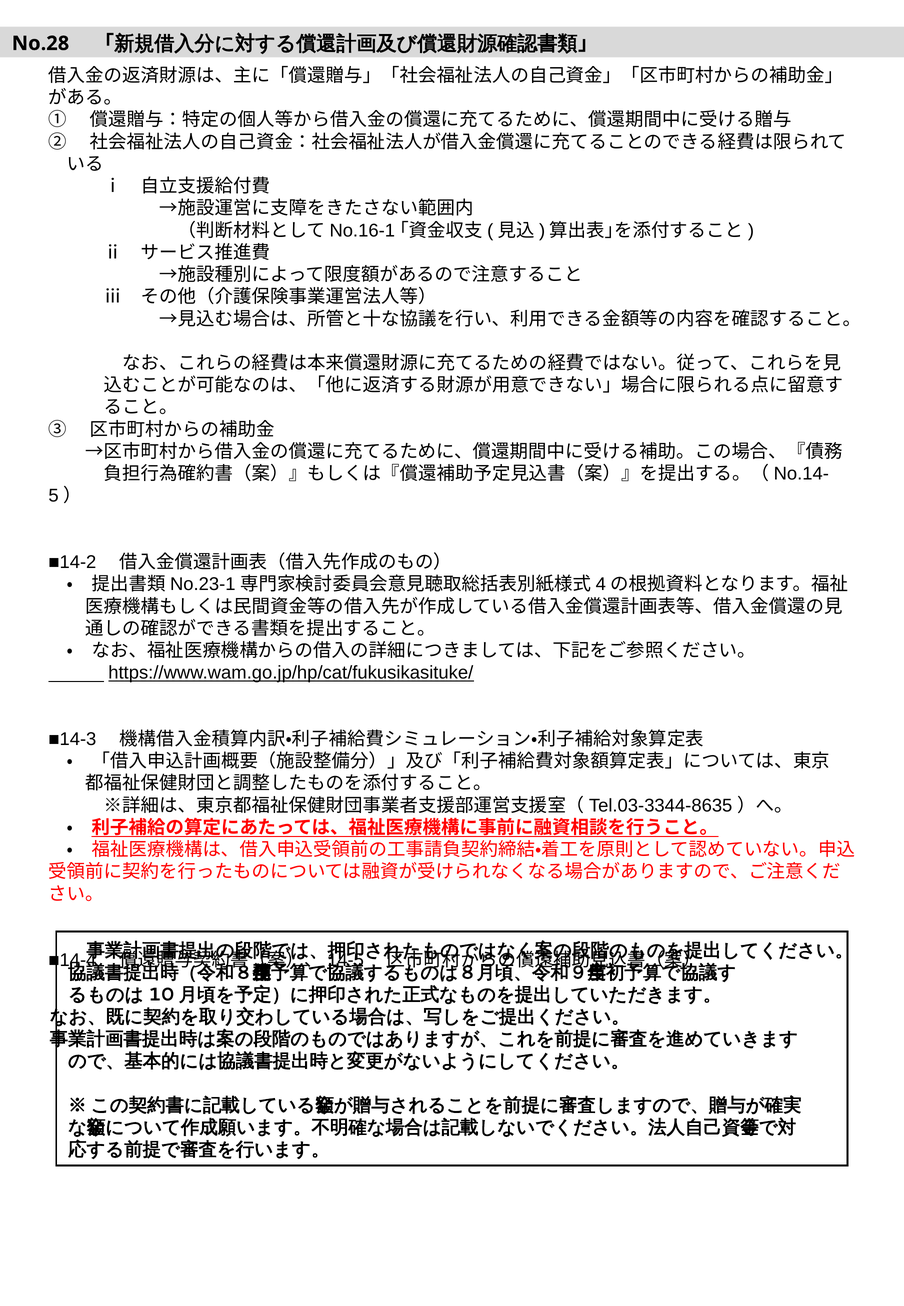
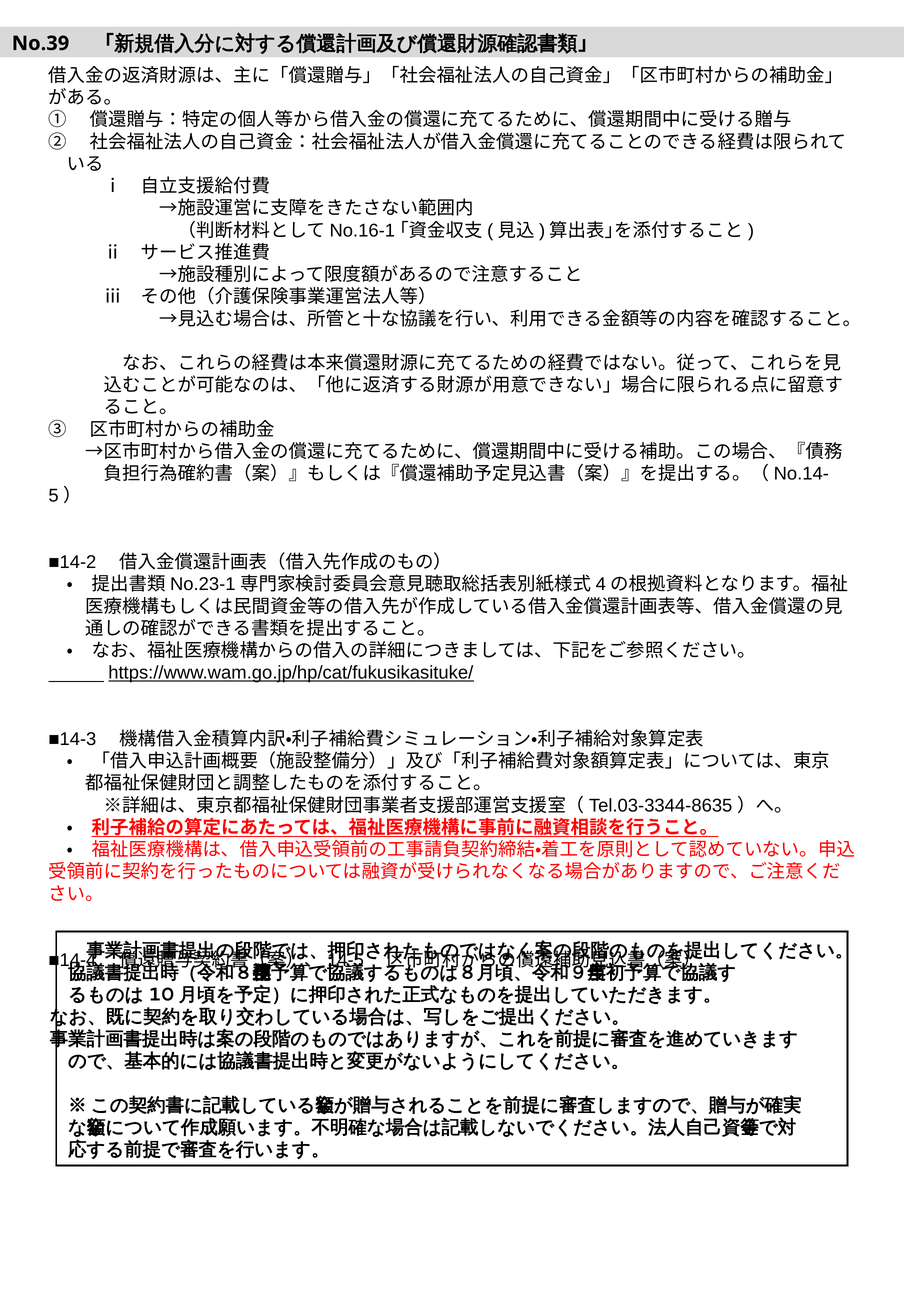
No.28: No.28 -> No.39
